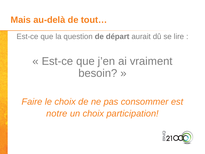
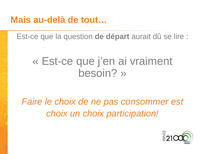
notre at (57, 113): notre -> choix
